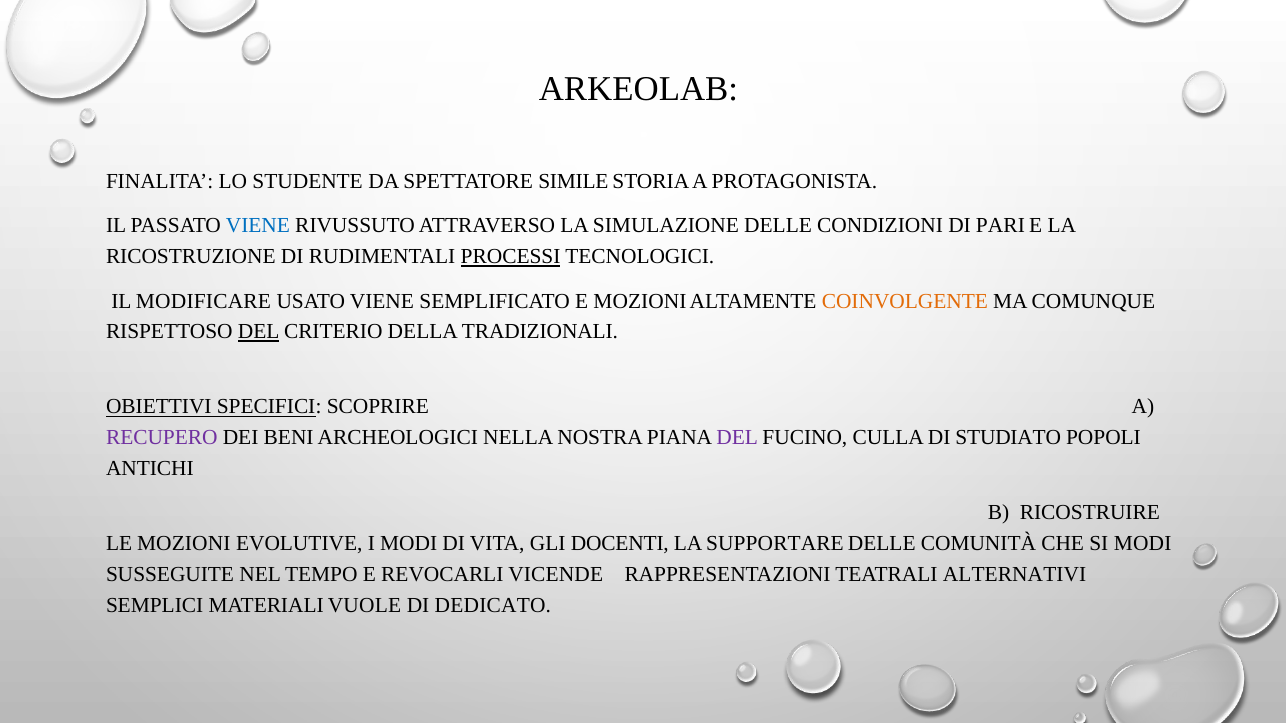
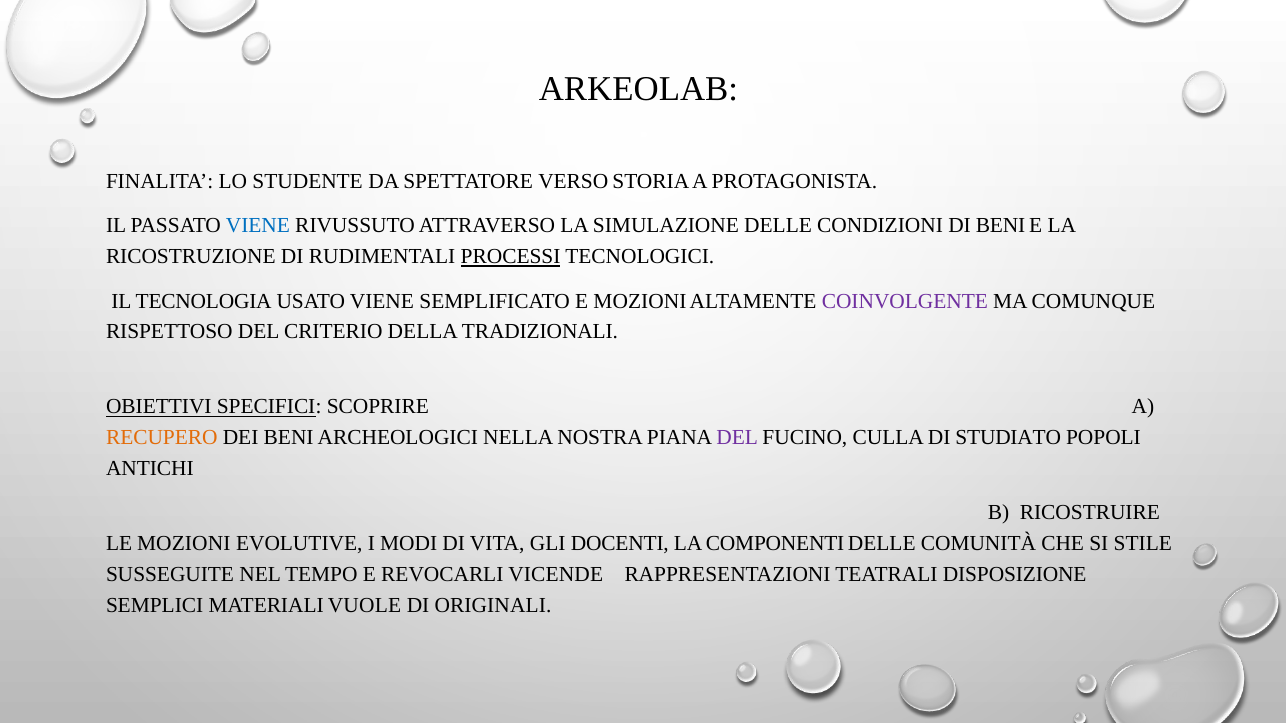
SIMILE: SIMILE -> VERSO
DI PARI: PARI -> BENI
MODIFICARE: MODIFICARE -> TECNOLOGIA
COINVOLGENTE colour: orange -> purple
DEL at (259, 332) underline: present -> none
RECUPERO colour: purple -> orange
SUPPORTARE: SUPPORTARE -> COMPONENTI
SI MODI: MODI -> STILE
ALTERNATIVI: ALTERNATIVI -> DISPOSIZIONE
DEDICATO: DEDICATO -> ORIGINALI
